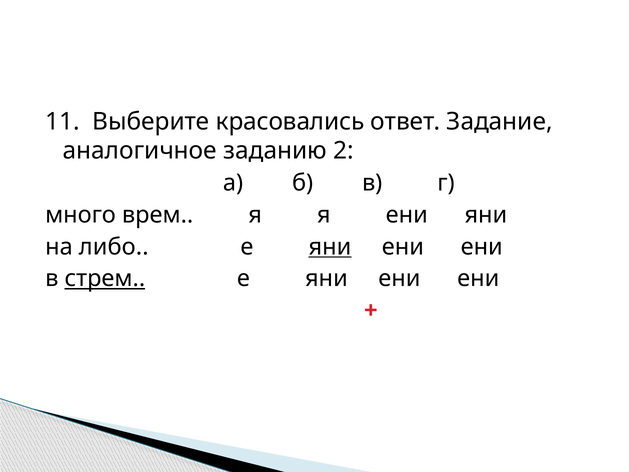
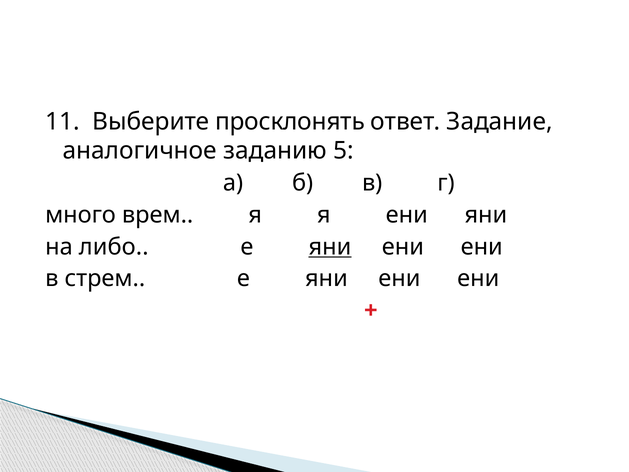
красовались: красовались -> просклонять
2: 2 -> 5
стрем underline: present -> none
